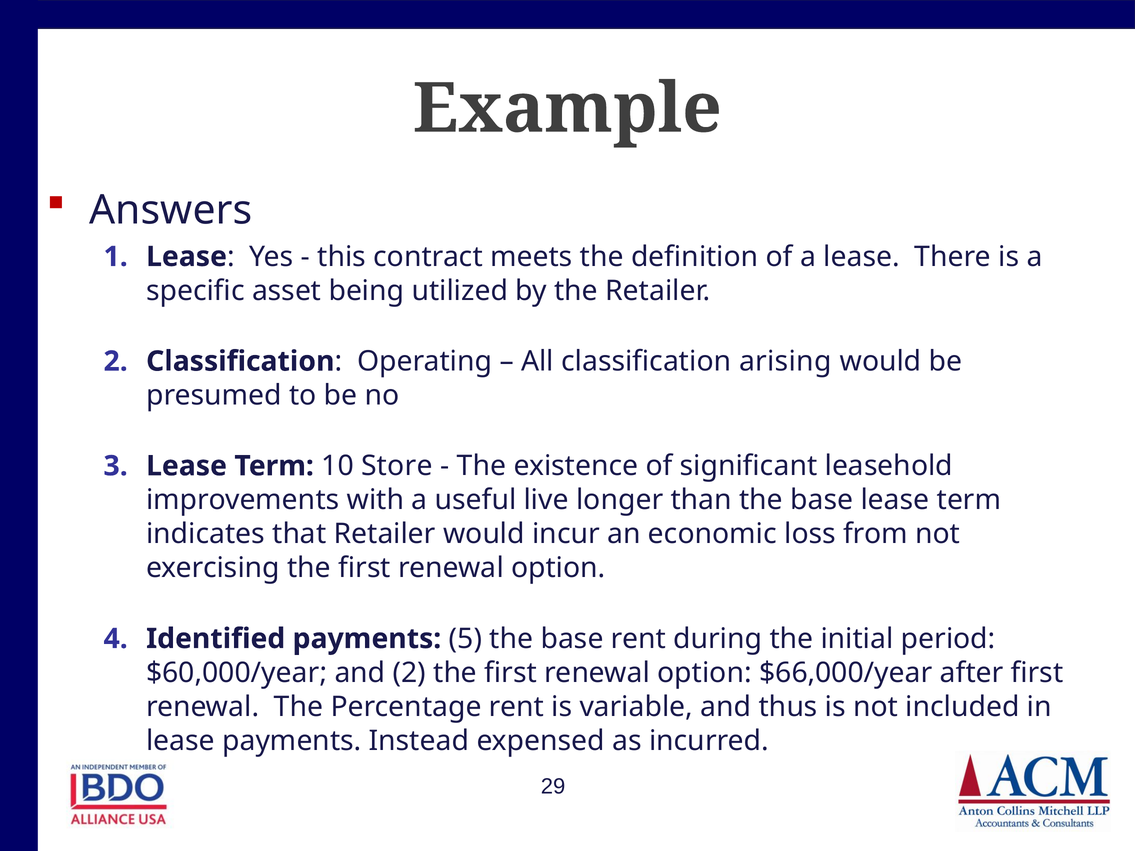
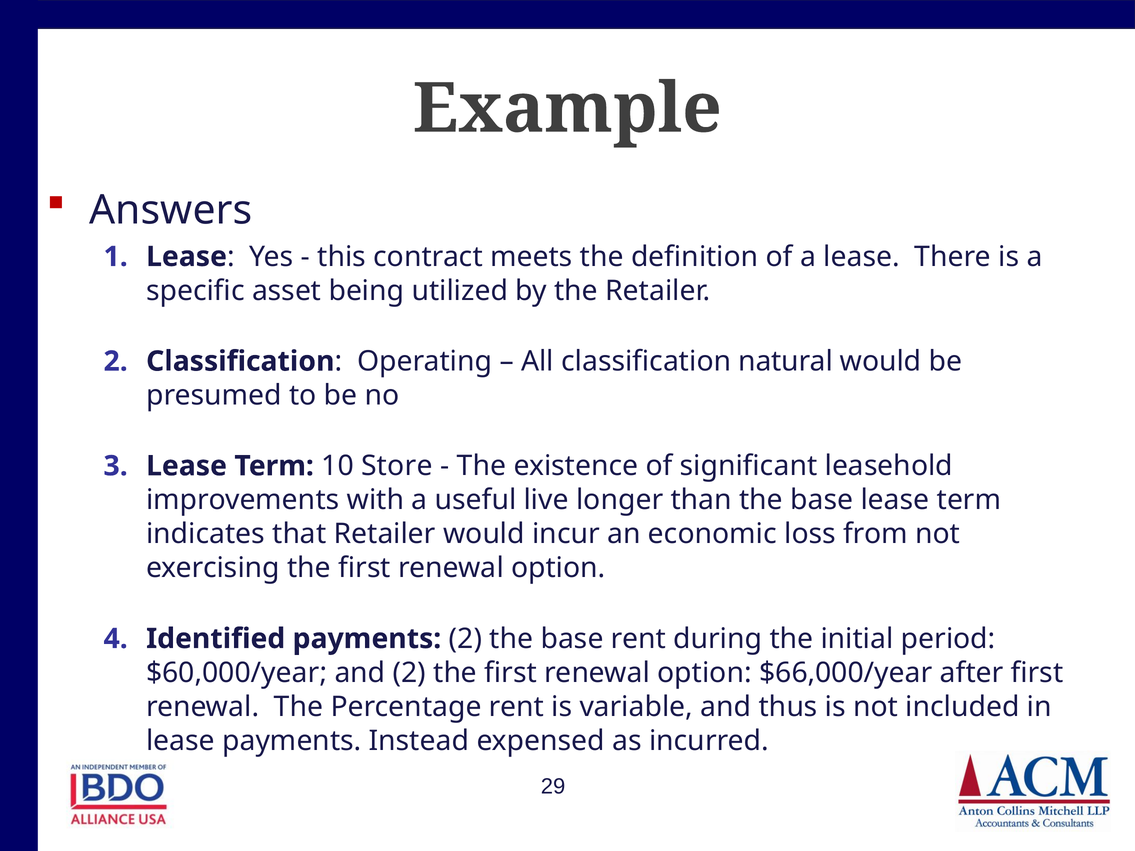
arising: arising -> natural
payments 5: 5 -> 2
